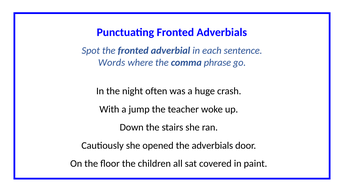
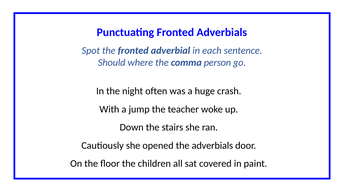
Words: Words -> Should
phrase: phrase -> person
